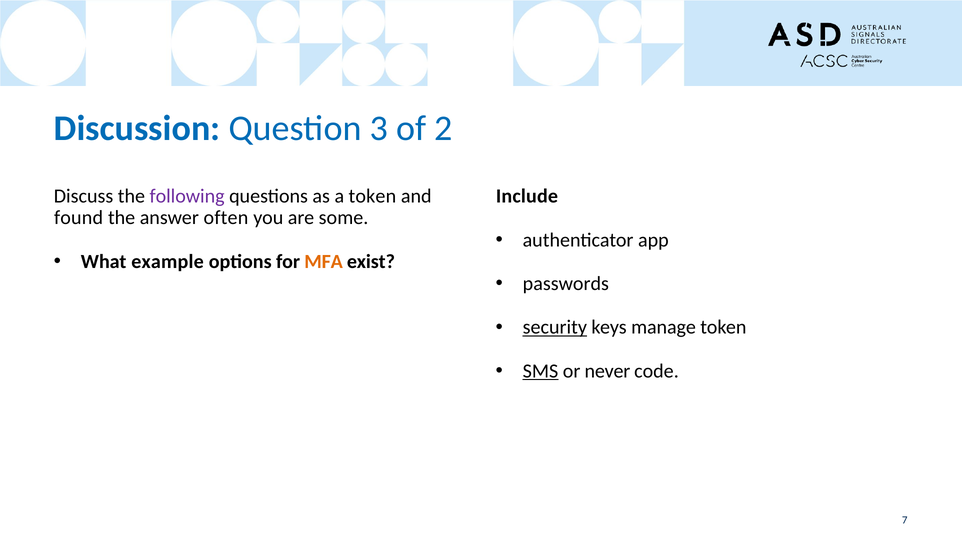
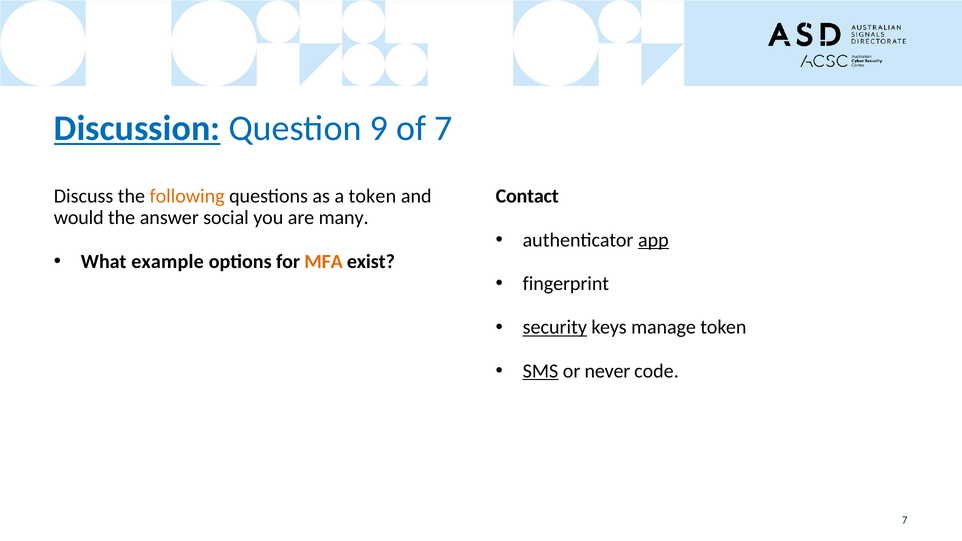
Discussion underline: none -> present
3: 3 -> 9
of 2: 2 -> 7
following colour: purple -> orange
Include: Include -> Contact
found: found -> would
often: often -> social
some: some -> many
app underline: none -> present
passwords: passwords -> fingerprint
